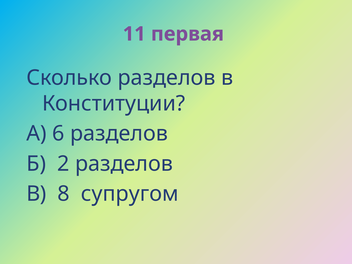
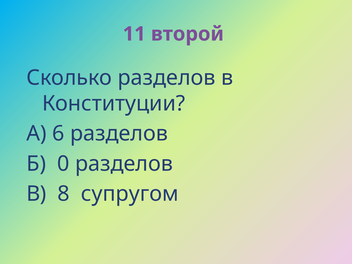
первая: первая -> второй
2: 2 -> 0
